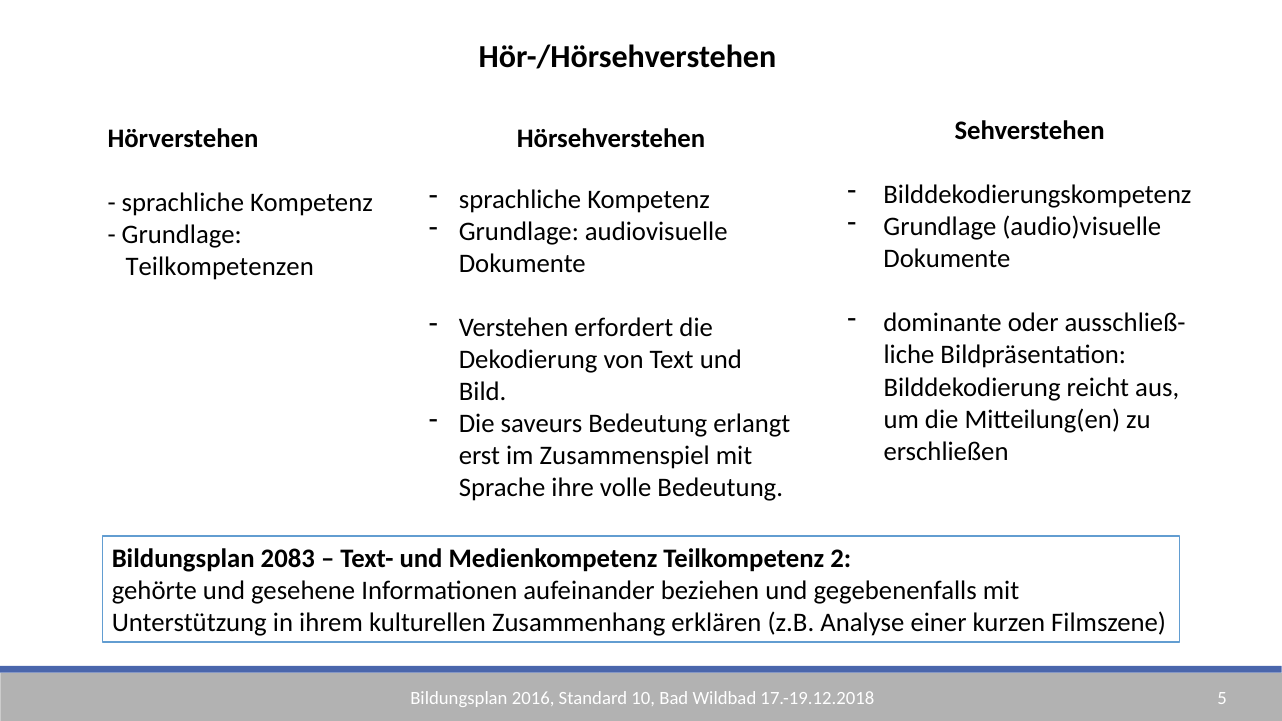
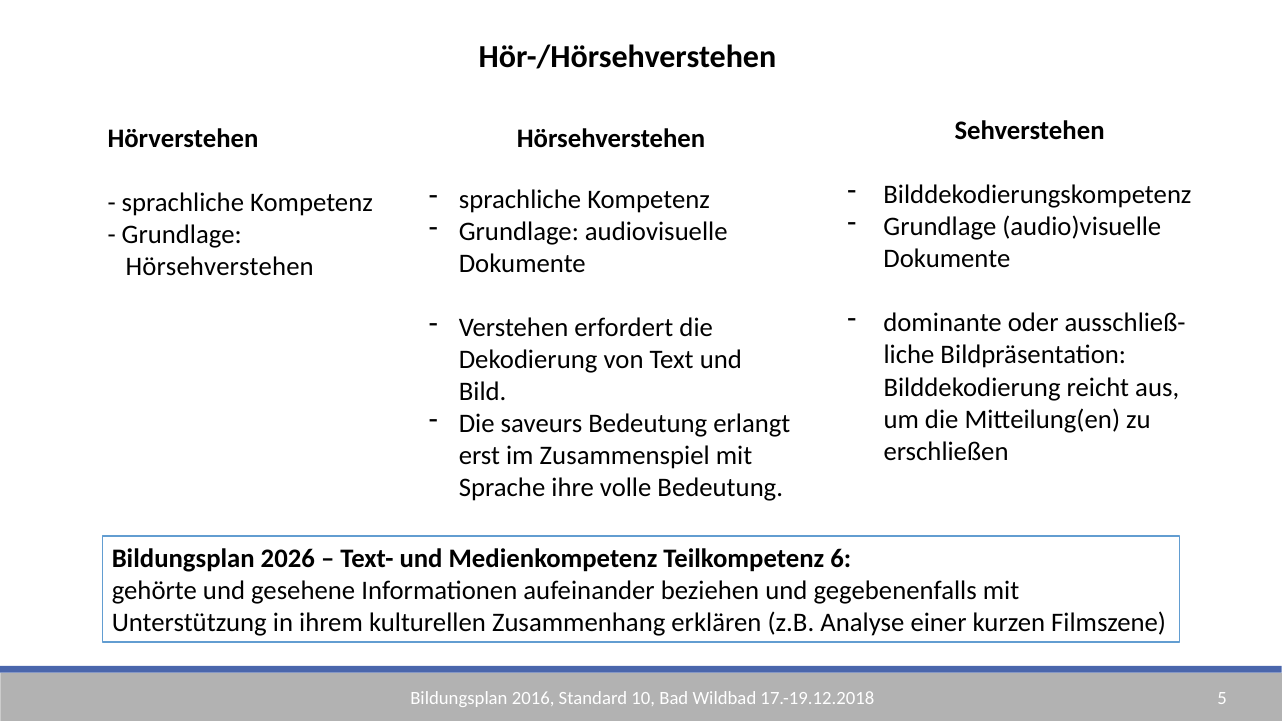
Teilkompetenzen at (220, 267): Teilkompetenzen -> Hörsehverstehen
2083: 2083 -> 2026
2: 2 -> 6
